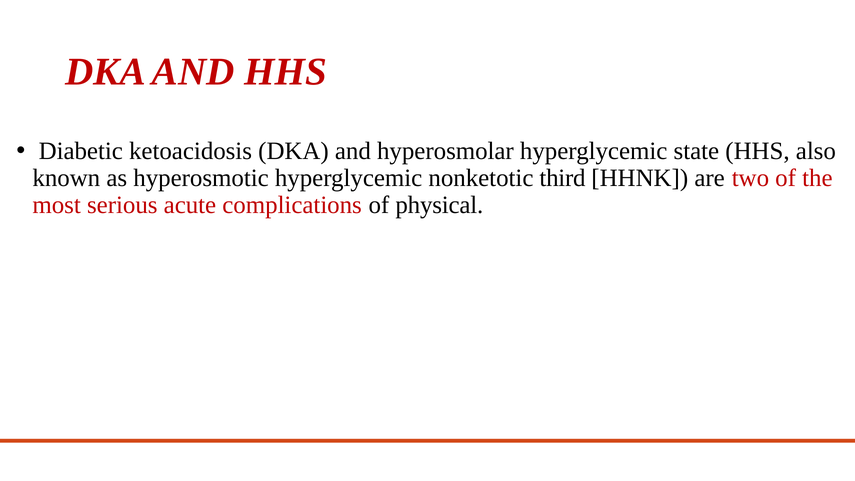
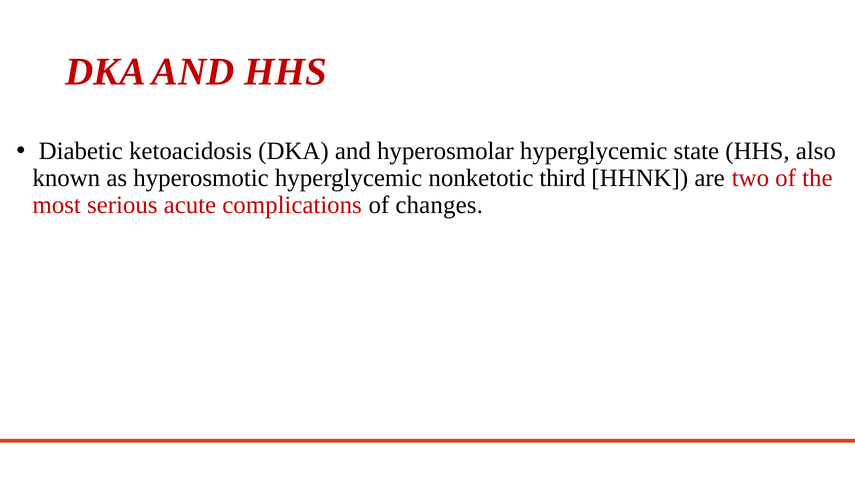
physical: physical -> changes
